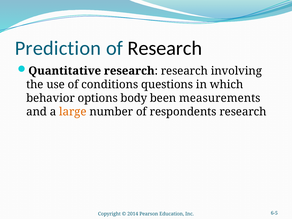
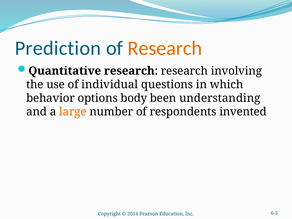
Research at (165, 48) colour: black -> orange
conditions: conditions -> individual
measurements: measurements -> understanding
respondents research: research -> invented
